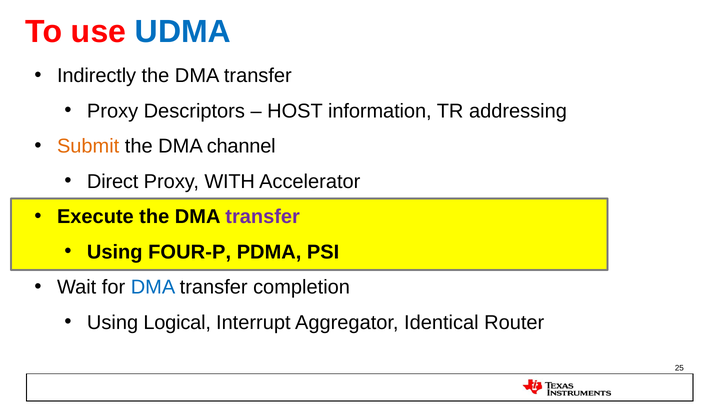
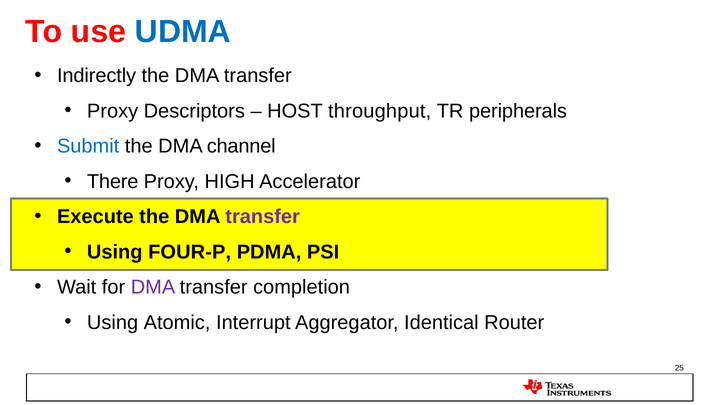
information: information -> throughput
addressing: addressing -> peripherals
Submit colour: orange -> blue
Direct: Direct -> There
WITH: WITH -> HIGH
DMA at (153, 287) colour: blue -> purple
Logical: Logical -> Atomic
